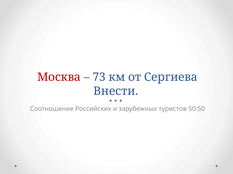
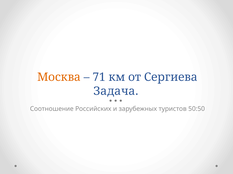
Москва colour: red -> orange
73: 73 -> 71
Внести: Внести -> Задача
